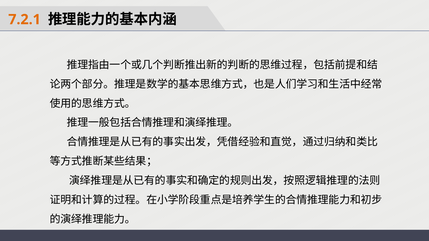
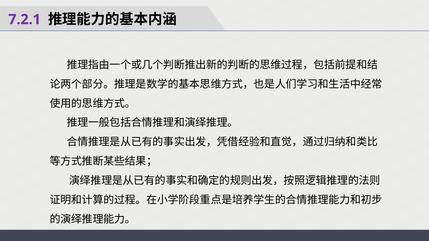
7.2.1 colour: orange -> purple
